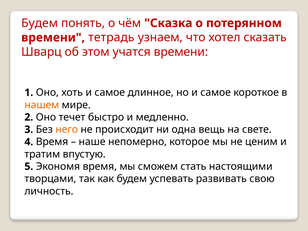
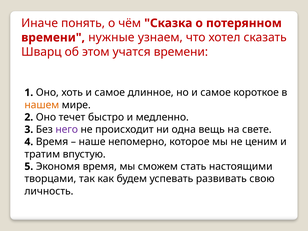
Будем at (40, 23): Будем -> Иначе
тетрадь: тетрадь -> нужные
него colour: orange -> purple
